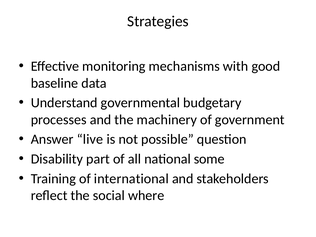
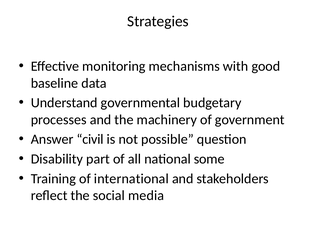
live: live -> civil
where: where -> media
